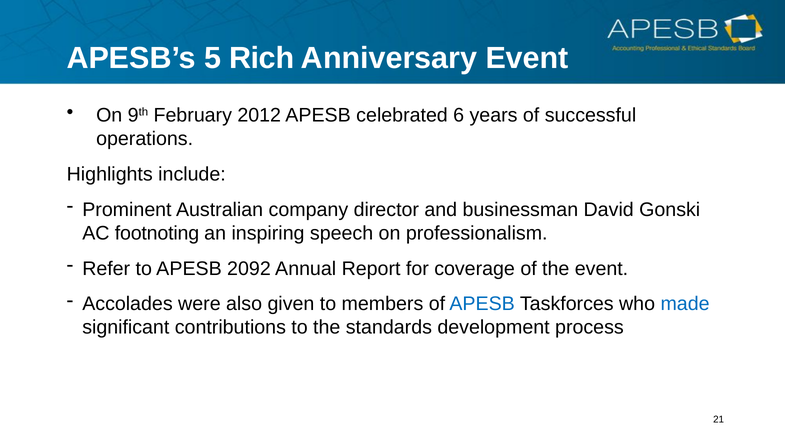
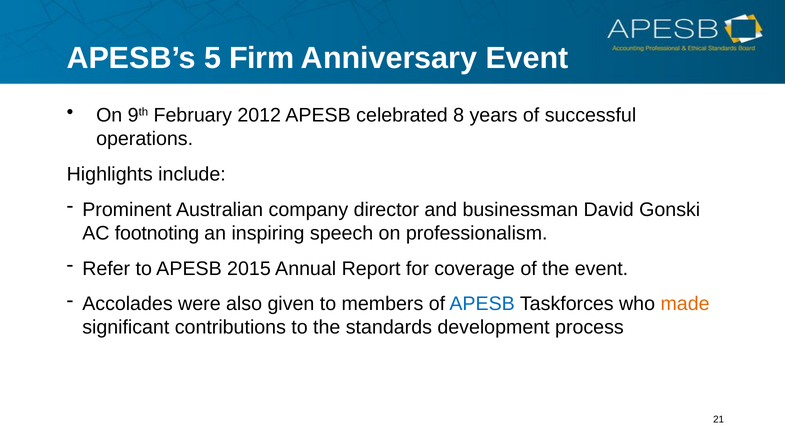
Rich: Rich -> Firm
6: 6 -> 8
2092: 2092 -> 2015
made colour: blue -> orange
